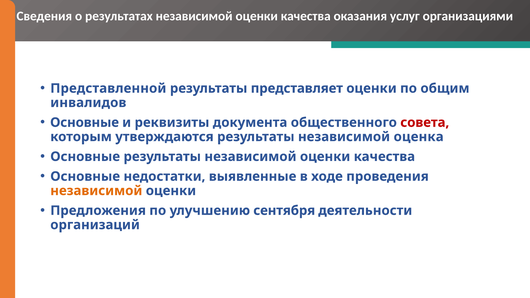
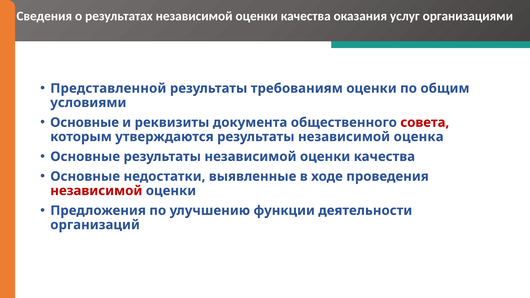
представляет: представляет -> требованиям
инвалидов: инвалидов -> условиями
независимой at (96, 191) colour: orange -> red
сентября: сентября -> функции
